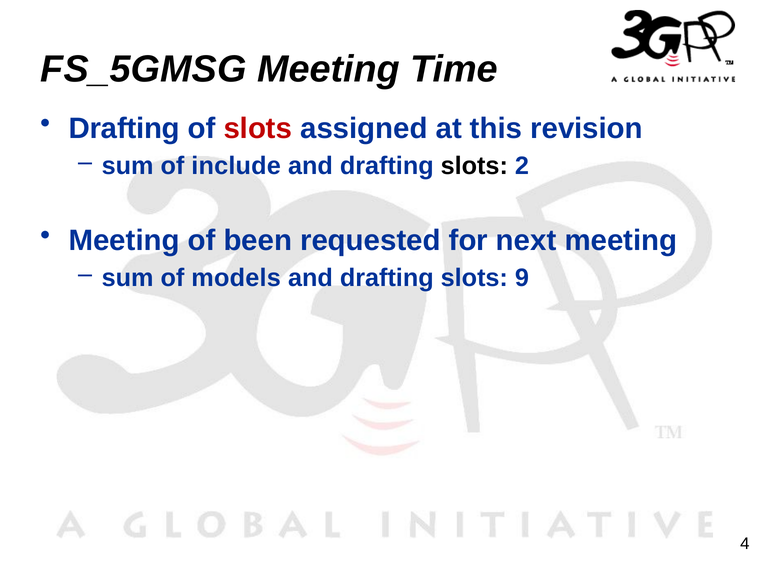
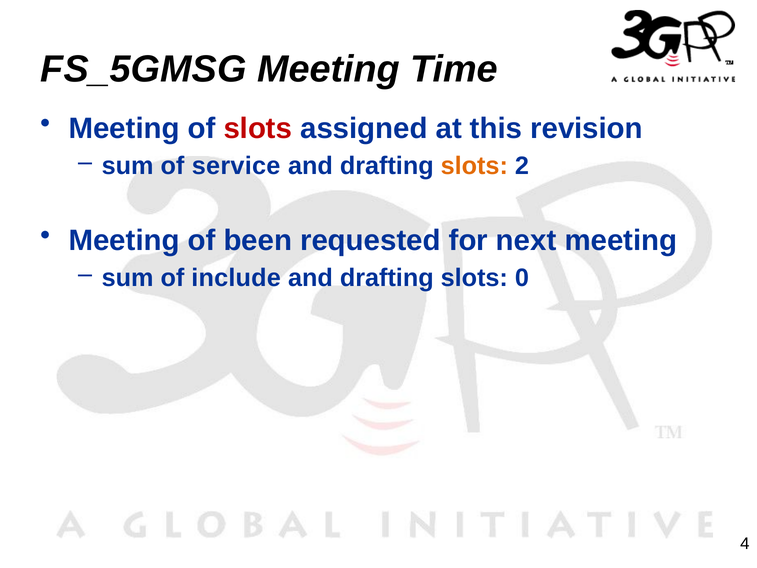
Drafting at (124, 128): Drafting -> Meeting
include: include -> service
slots at (474, 166) colour: black -> orange
models: models -> include
9: 9 -> 0
